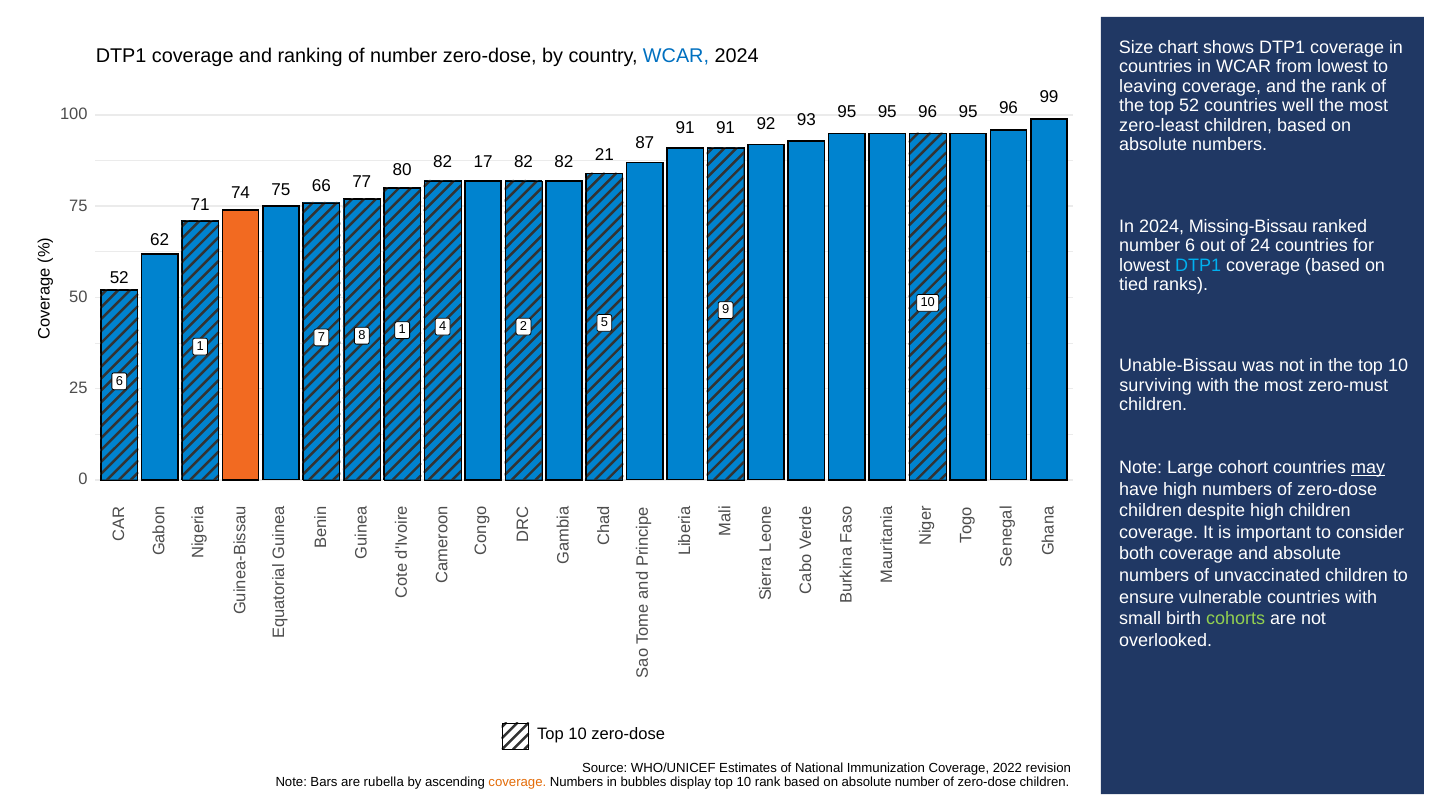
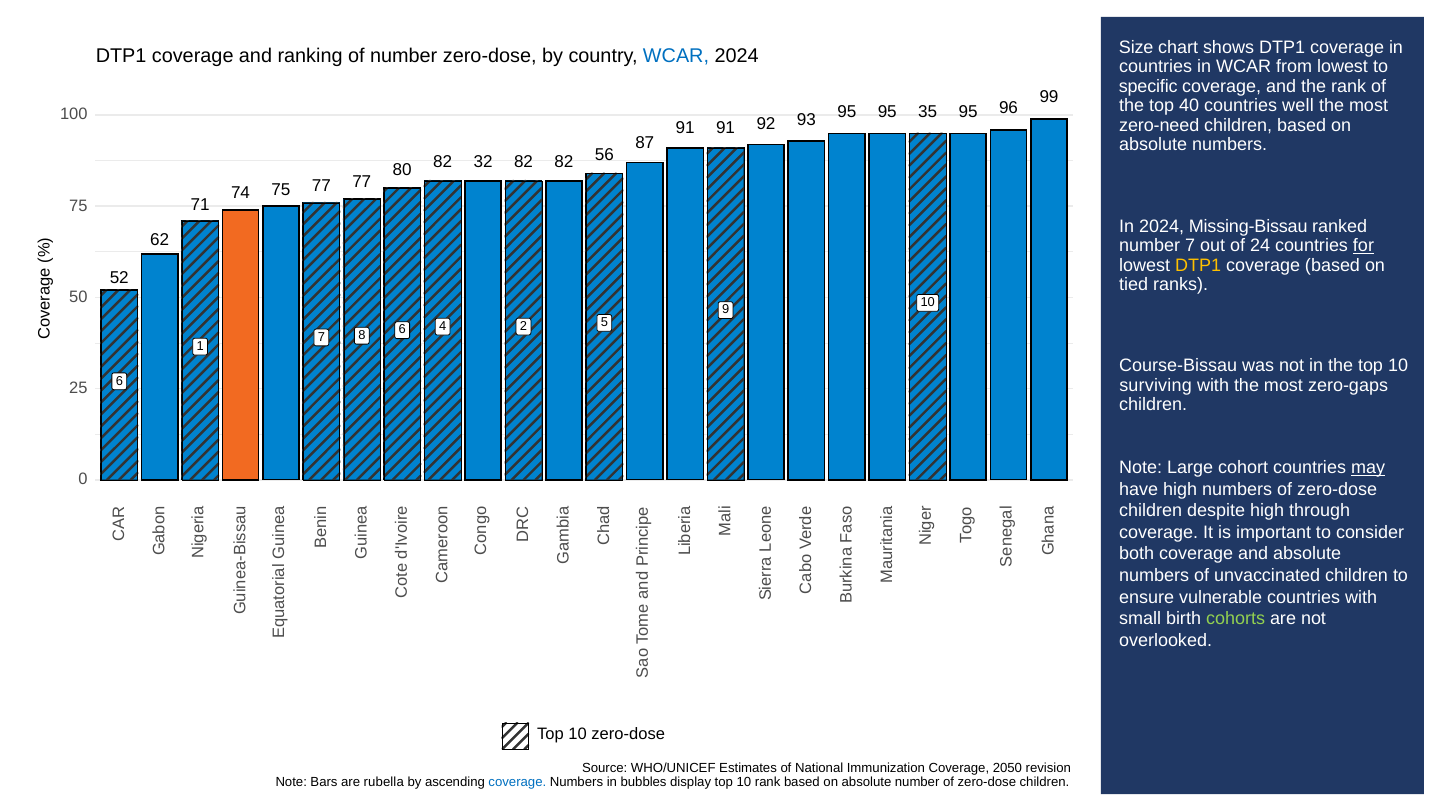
leaving: leaving -> specific
top 52: 52 -> 40
zero-least: zero-least -> zero-need
93 96: 96 -> 35
17: 17 -> 32
21: 21 -> 56
75 66: 66 -> 77
number 6: 6 -> 7
for underline: none -> present
DTP1 at (1198, 265) colour: light blue -> yellow
8 1: 1 -> 6
Unable-Bissau: Unable-Bissau -> Course-Bissau
zero-must: zero-must -> zero-gaps
high children: children -> through
2022: 2022 -> 2050
coverage at (517, 783) colour: orange -> blue
